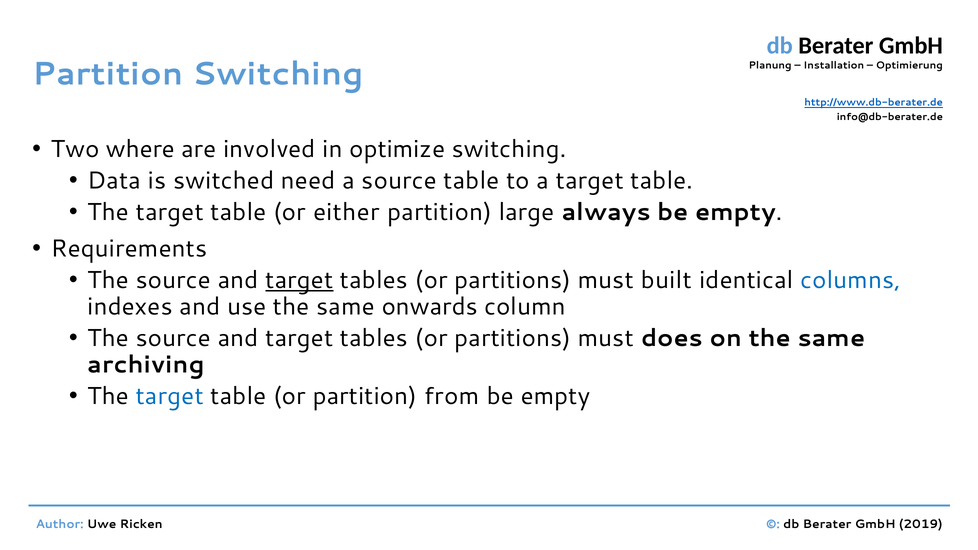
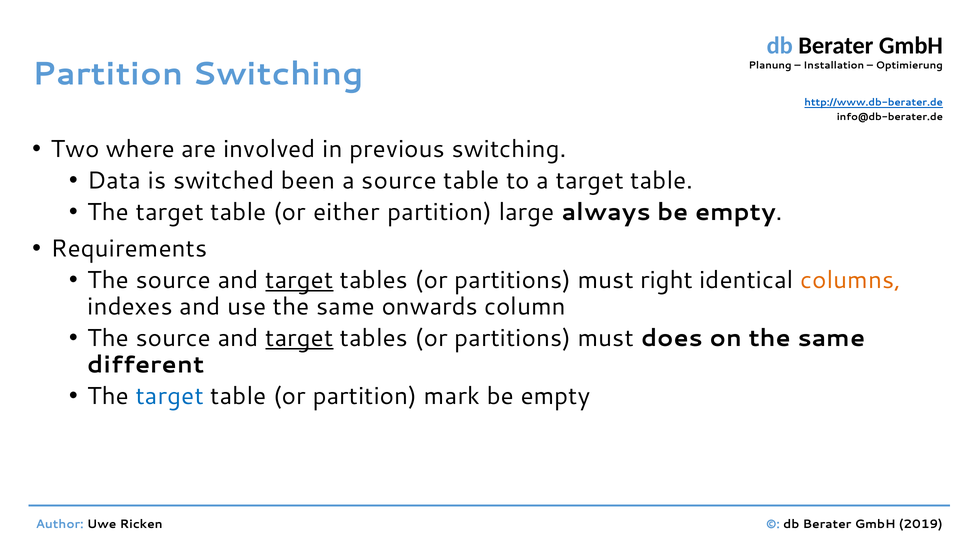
optimize: optimize -> previous
need: need -> been
built: built -> right
columns colour: blue -> orange
target at (299, 338) underline: none -> present
archiving: archiving -> different
from: from -> mark
